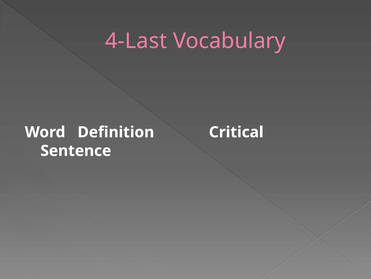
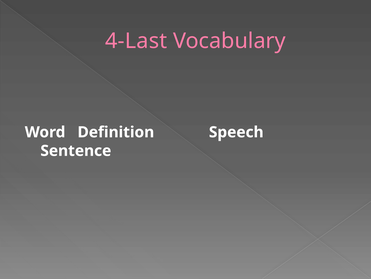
Critical: Critical -> Speech
